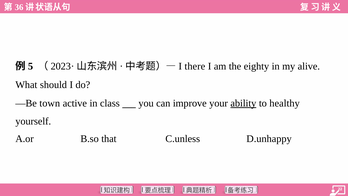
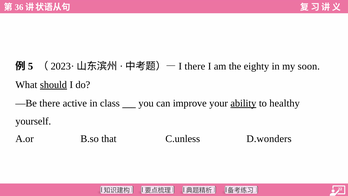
alive: alive -> soon
should underline: none -> present
—Be town: town -> there
D.unhappy: D.unhappy -> D.wonders
